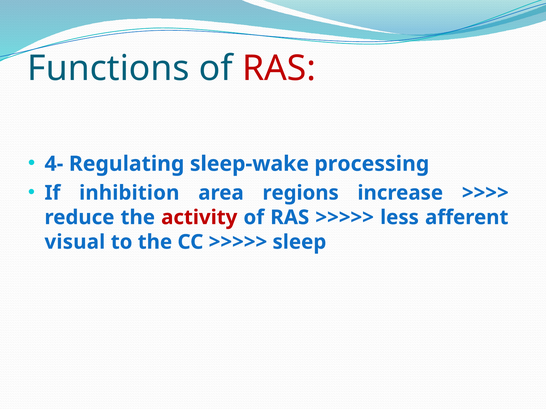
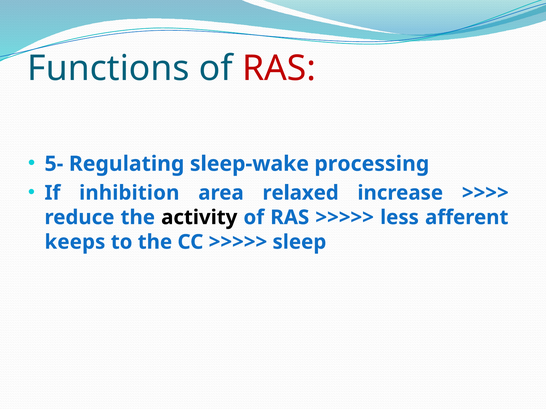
4-: 4- -> 5-
regions: regions -> relaxed
activity colour: red -> black
visual: visual -> keeps
